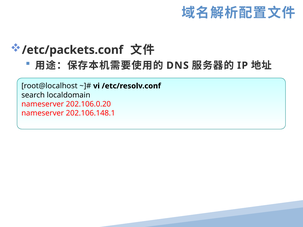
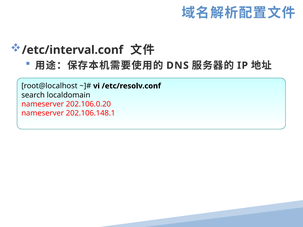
/etc/packets.conf: /etc/packets.conf -> /etc/interval.conf
